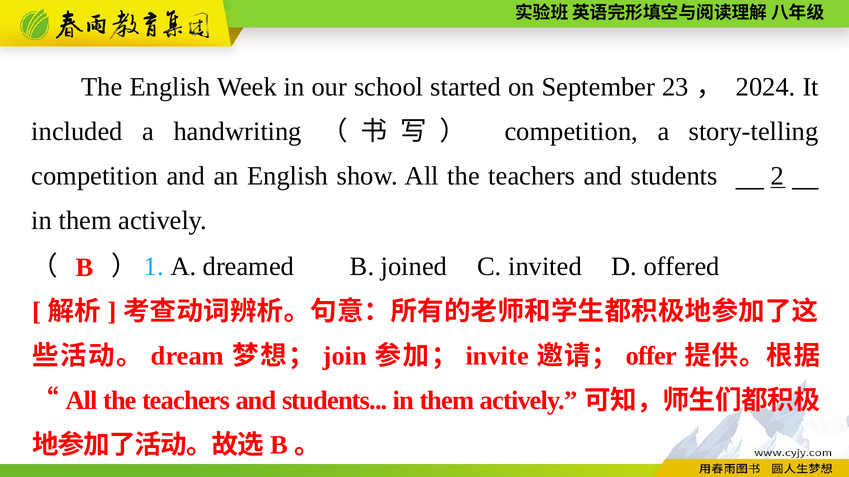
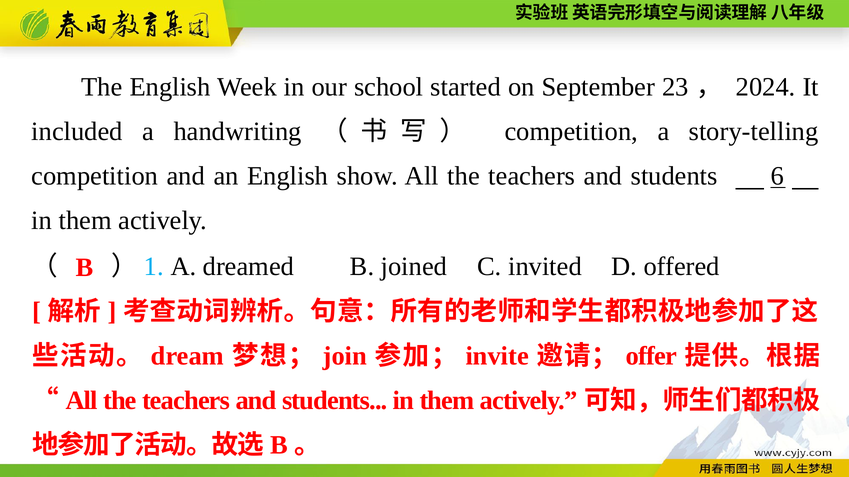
2: 2 -> 6
